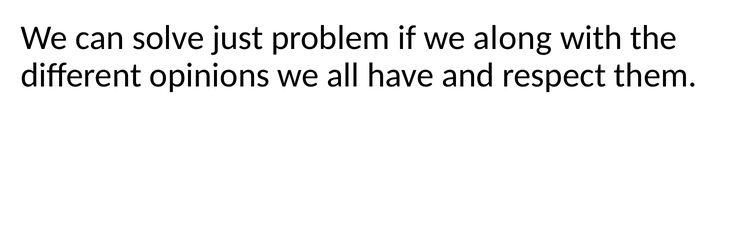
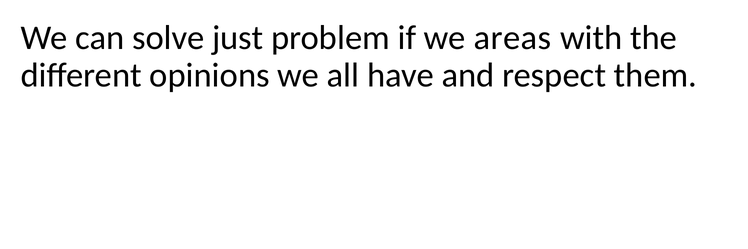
along: along -> areas
